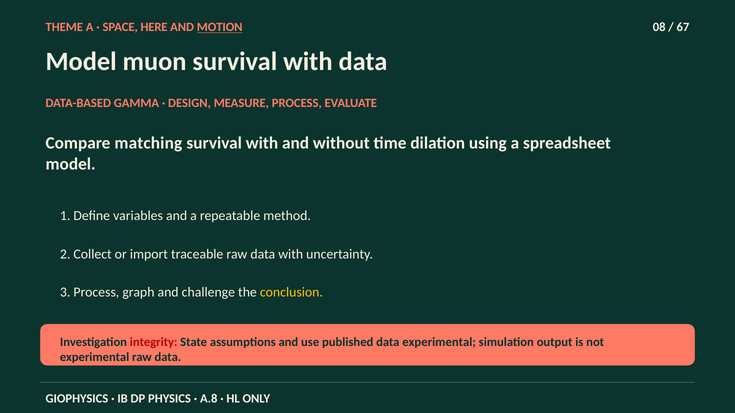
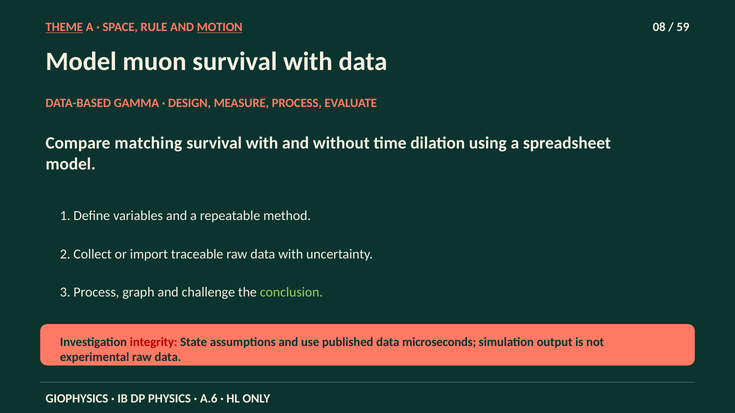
THEME underline: none -> present
HERE: HERE -> RULE
67: 67 -> 59
conclusion colour: yellow -> light green
data experimental: experimental -> microseconds
A.8: A.8 -> A.6
